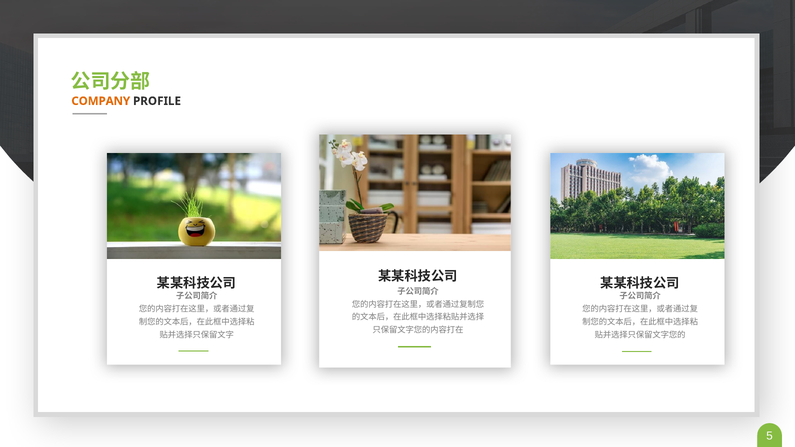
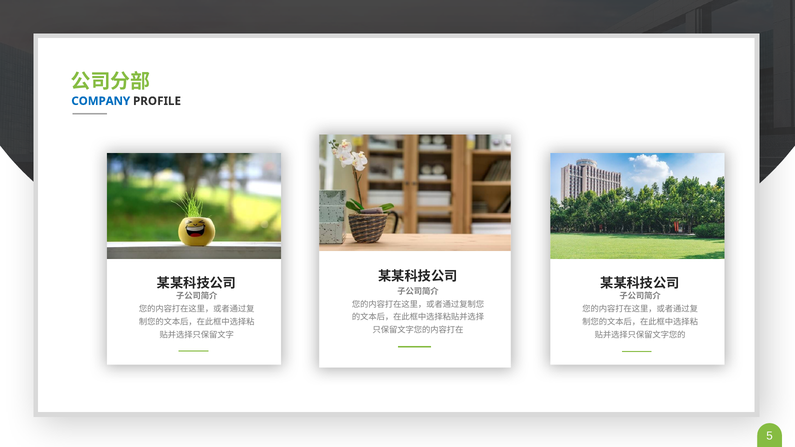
COMPANY colour: orange -> blue
